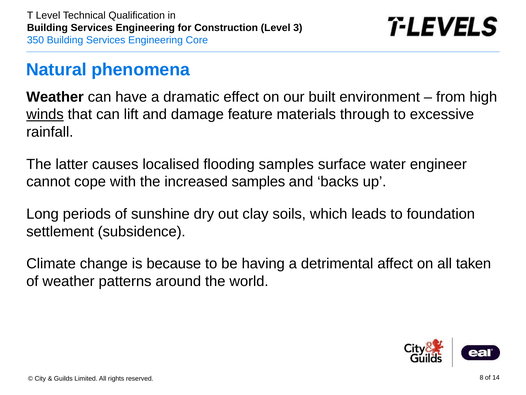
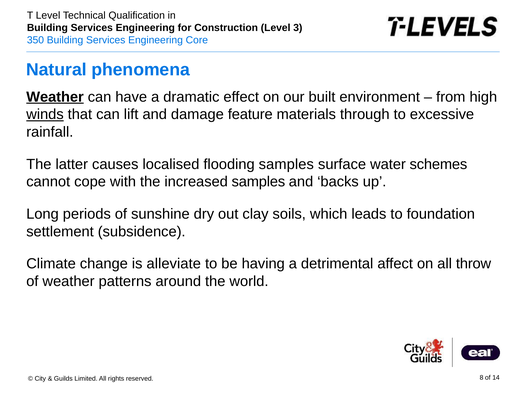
Weather at (55, 97) underline: none -> present
engineer: engineer -> schemes
because: because -> alleviate
taken: taken -> throw
